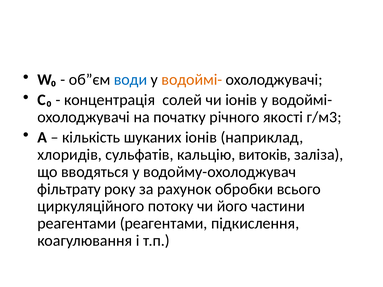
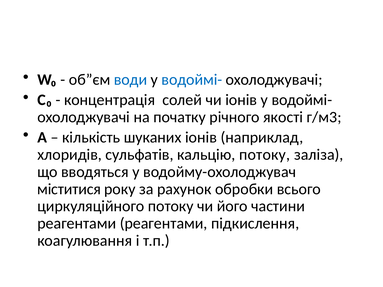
водоймі- at (192, 80) colour: orange -> blue
кальцію витоків: витоків -> потоку
фільтрату: фільтрату -> міститися
